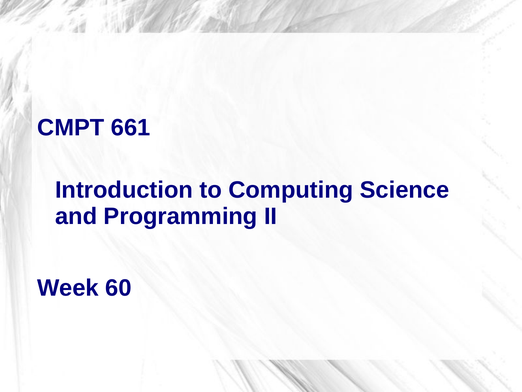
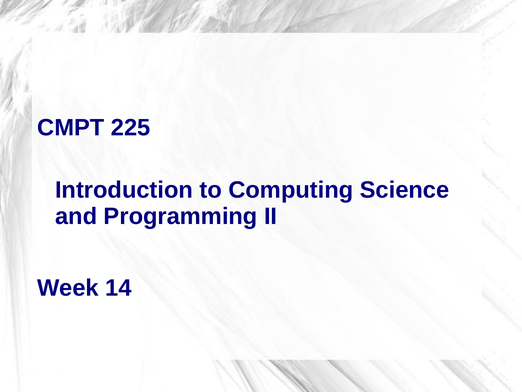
661: 661 -> 225
60: 60 -> 14
